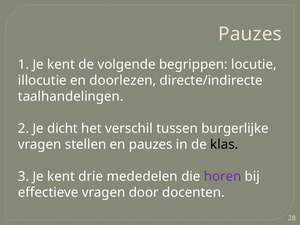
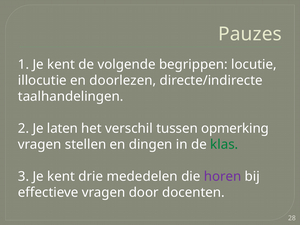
dicht: dicht -> laten
burgerlijke: burgerlijke -> opmerking
en pauzes: pauzes -> dingen
klas colour: black -> green
